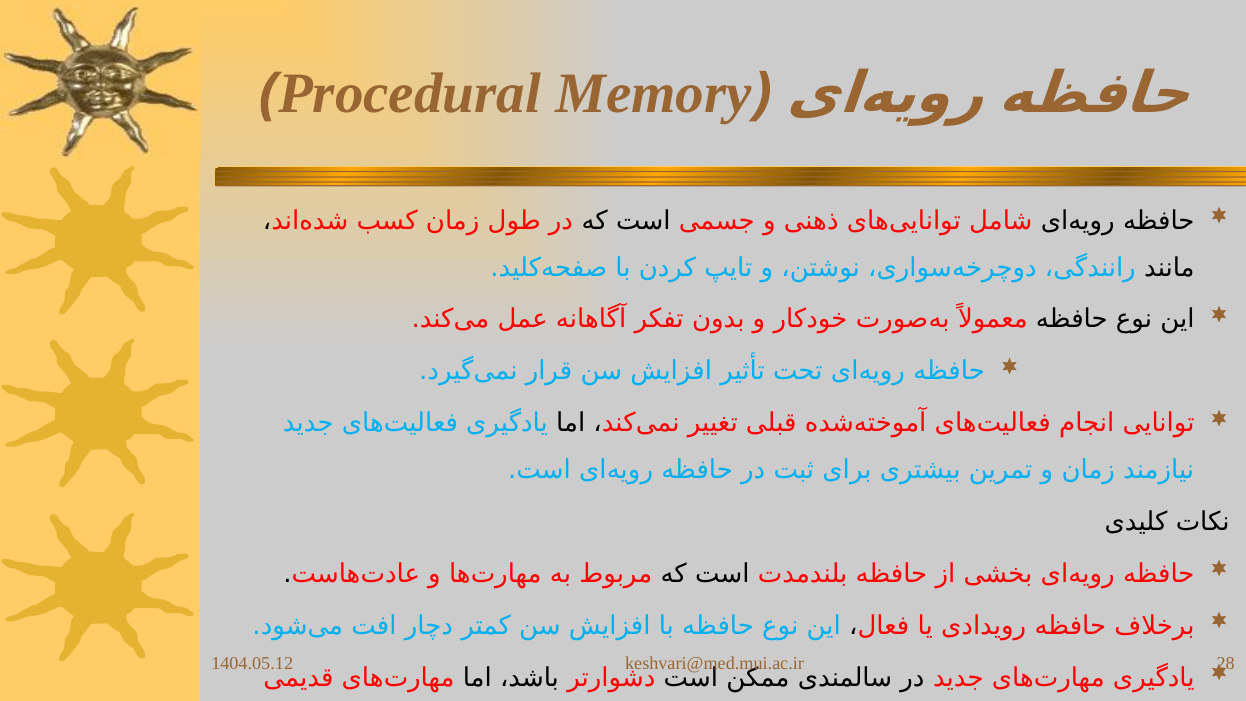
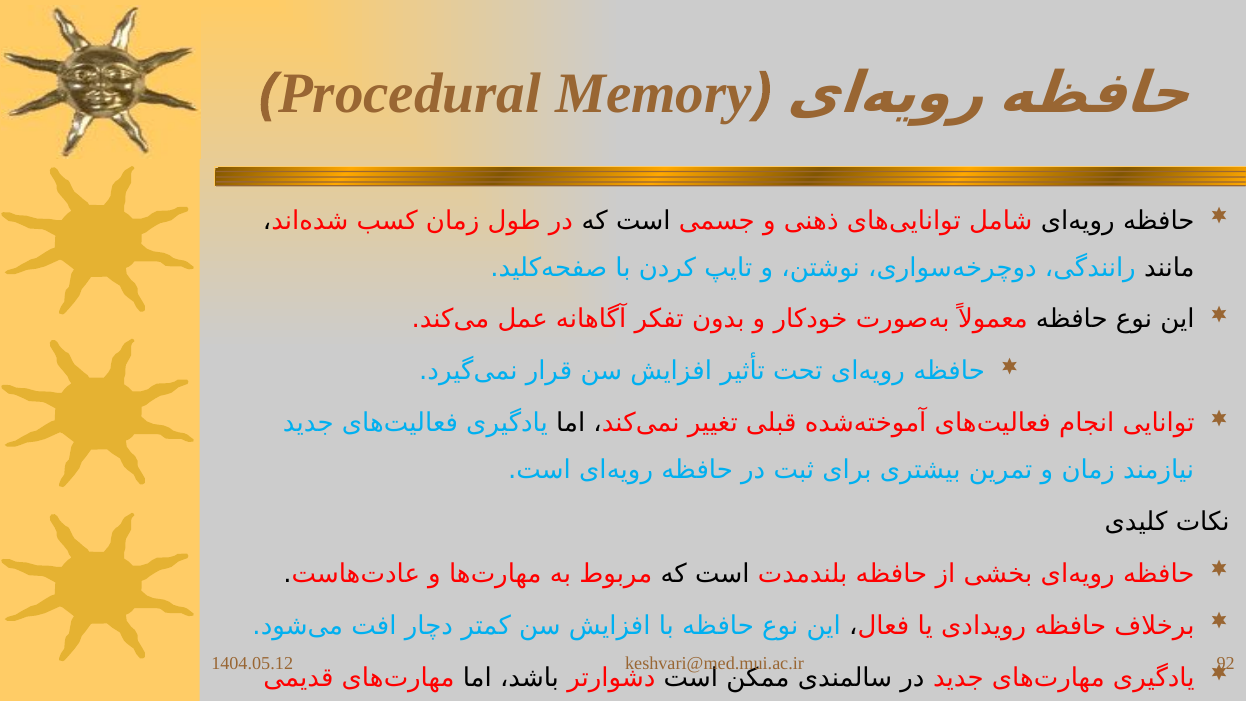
28: 28 -> 92
